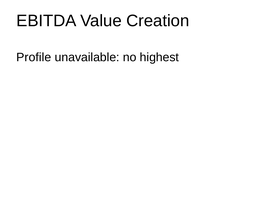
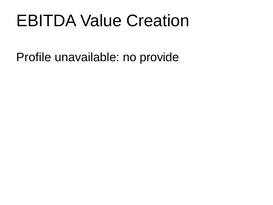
highest: highest -> provide
